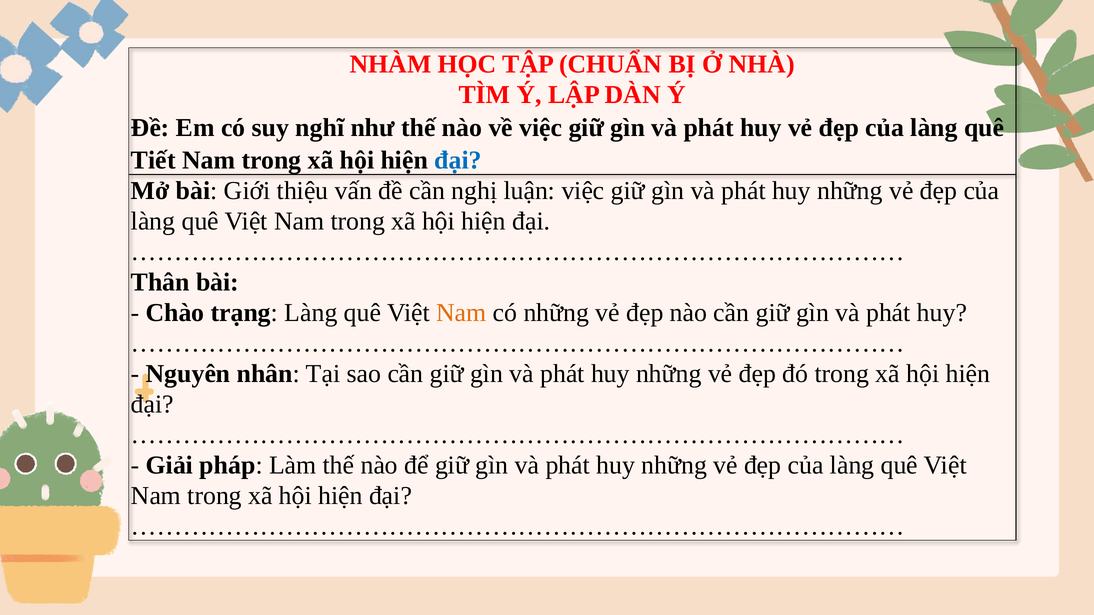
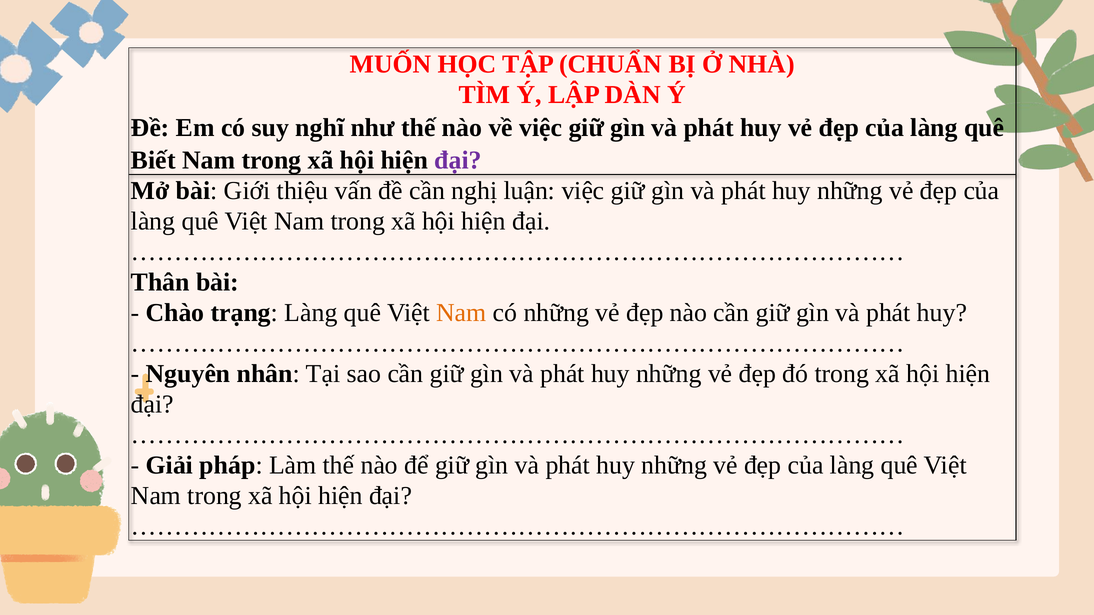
NHÀM: NHÀM -> MUỐN
Tiết: Tiết -> Biết
đại at (458, 160) colour: blue -> purple
